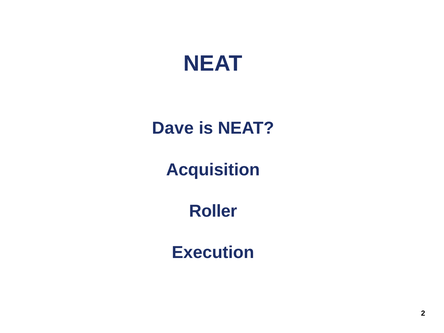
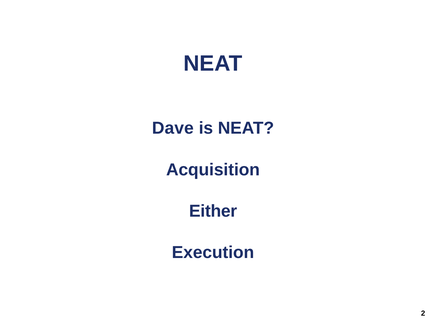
Roller: Roller -> Either
